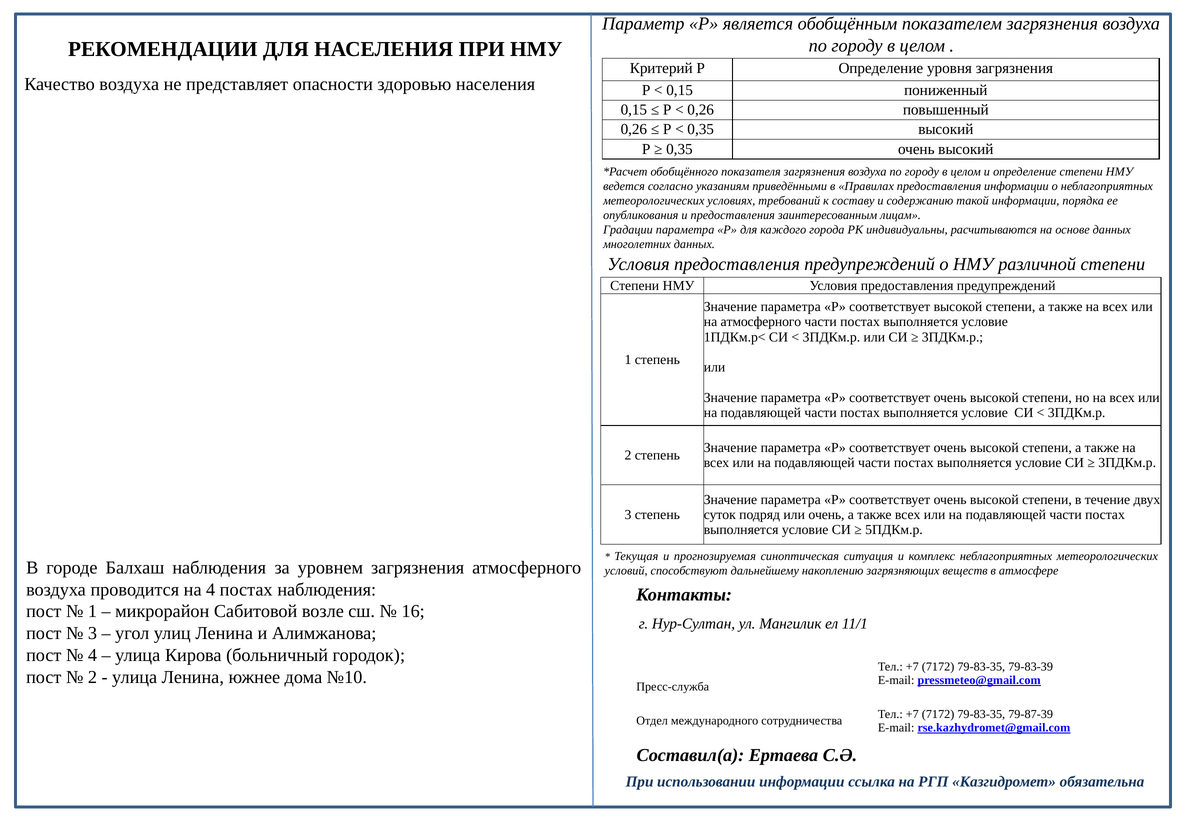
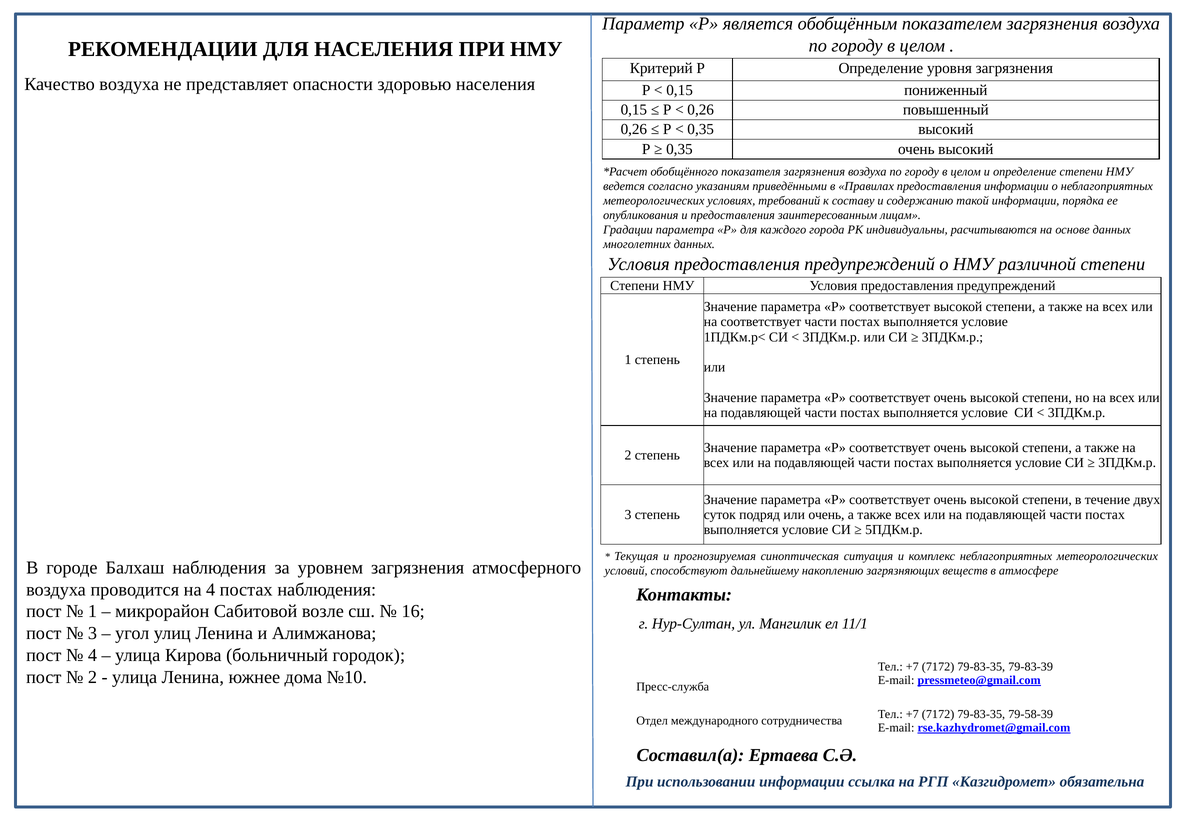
на атмосферного: атмосферного -> соответствует
79-87-39: 79-87-39 -> 79-58-39
